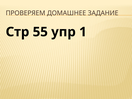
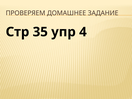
55: 55 -> 35
1: 1 -> 4
